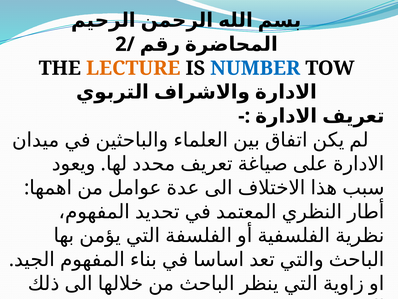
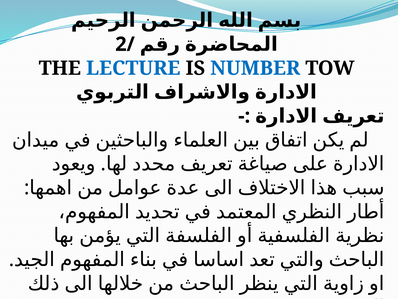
LECTURE colour: orange -> blue
